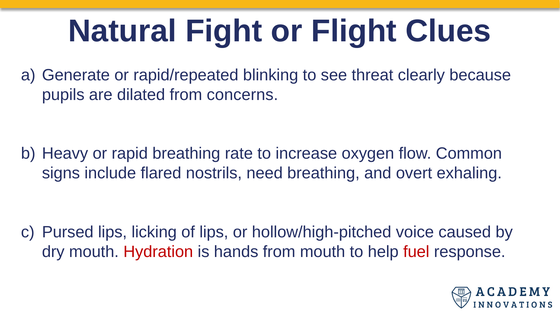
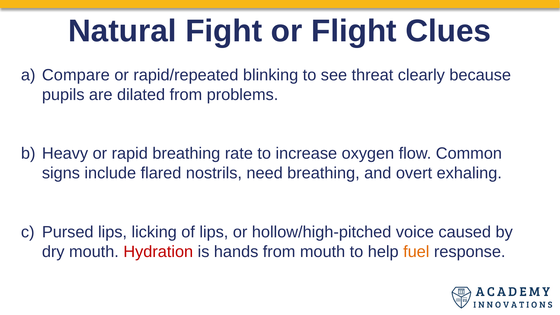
Generate: Generate -> Compare
concerns: concerns -> problems
fuel colour: red -> orange
